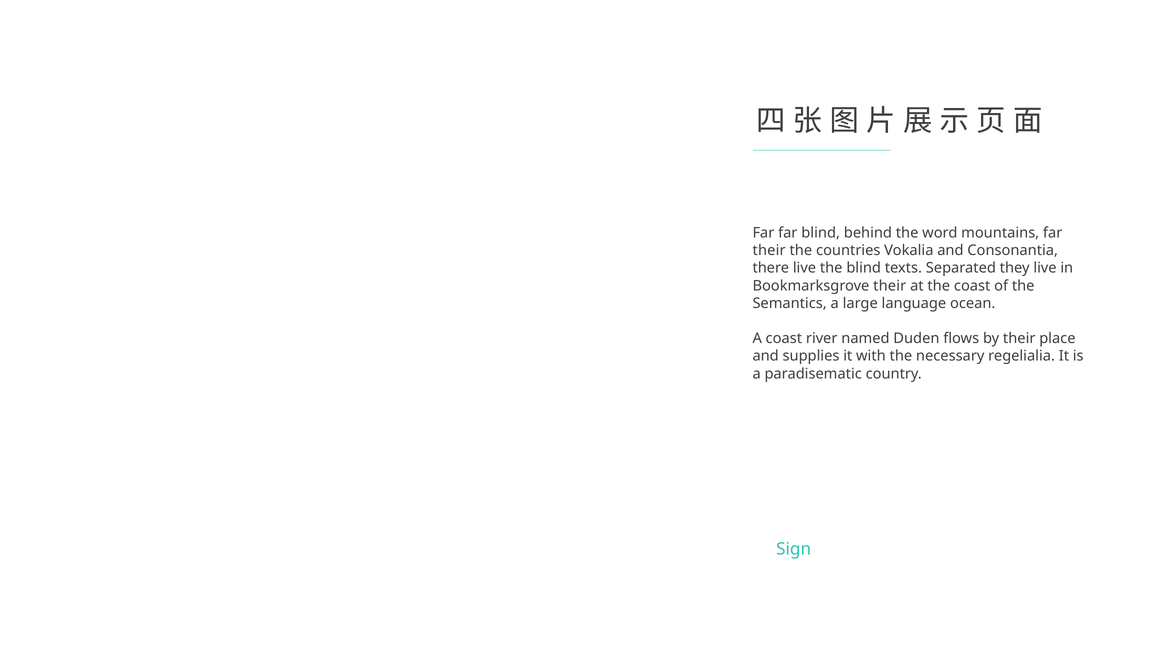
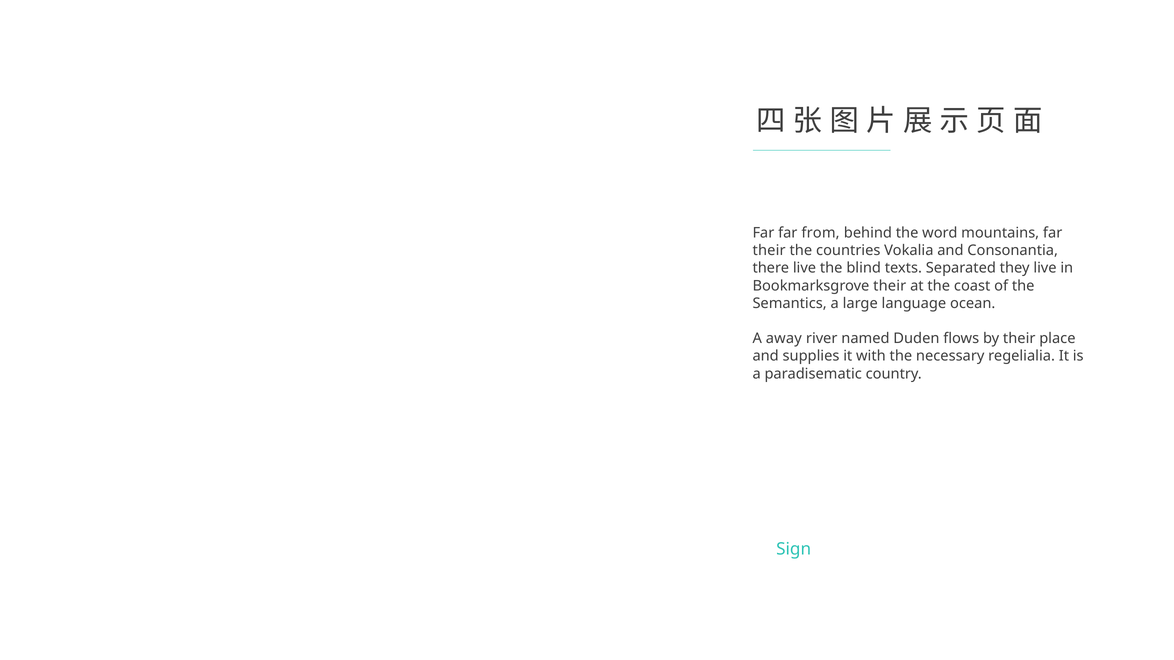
far blind: blind -> from
A coast: coast -> away
